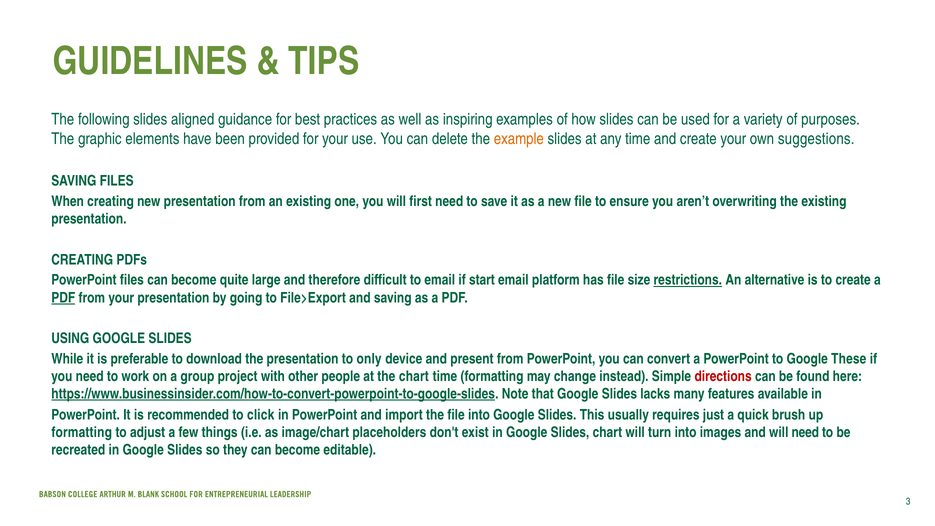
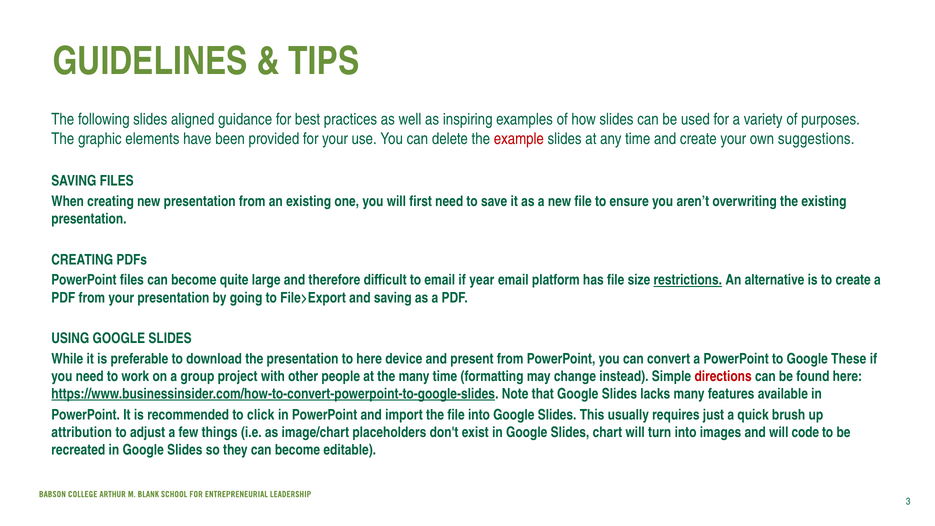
example colour: orange -> red
start: start -> year
PDF at (63, 298) underline: present -> none
to only: only -> here
the chart: chart -> many
formatting at (82, 432): formatting -> attribution
will need: need -> code
